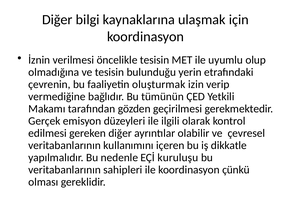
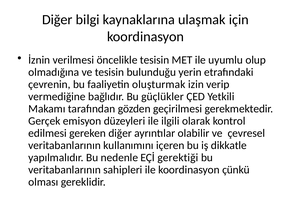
tümünün: tümünün -> güçlükler
kuruluşu: kuruluşu -> gerektiği
